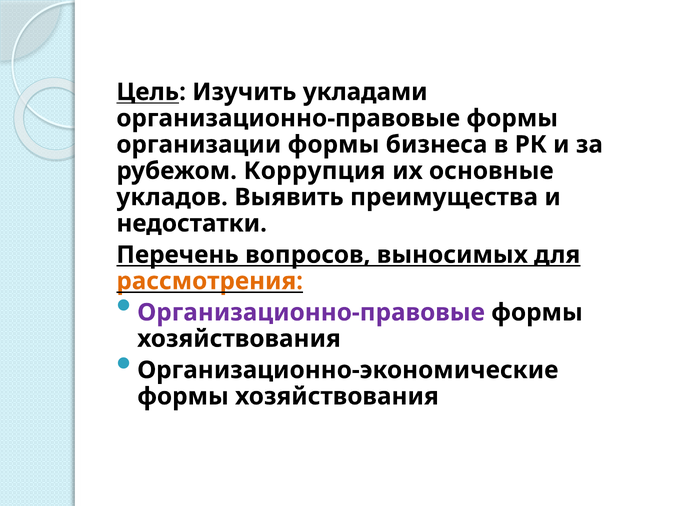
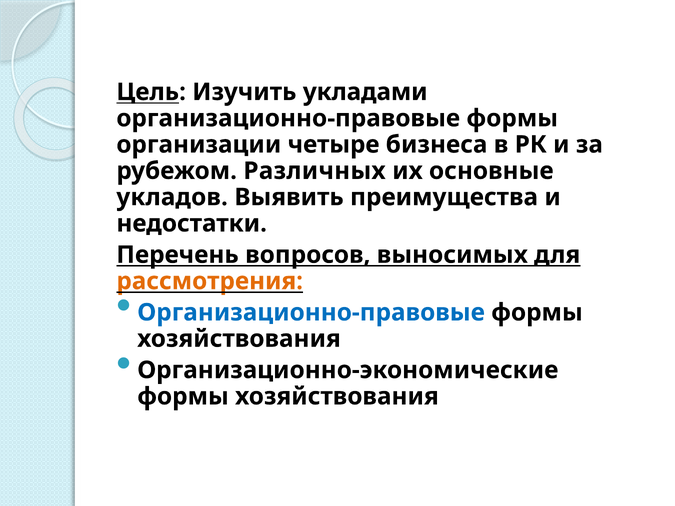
организации формы: формы -> четыре
Коррупция: Коррупция -> Различных
Организационно-правовые at (311, 313) colour: purple -> blue
